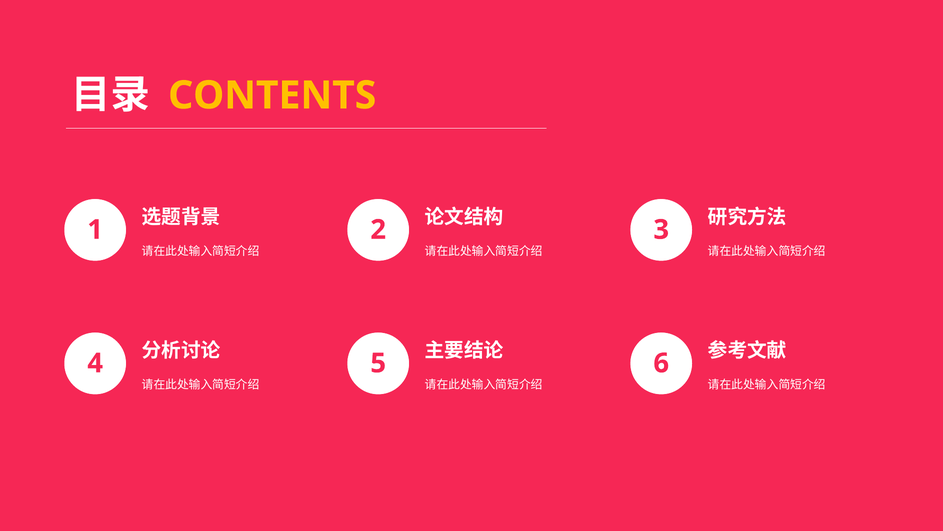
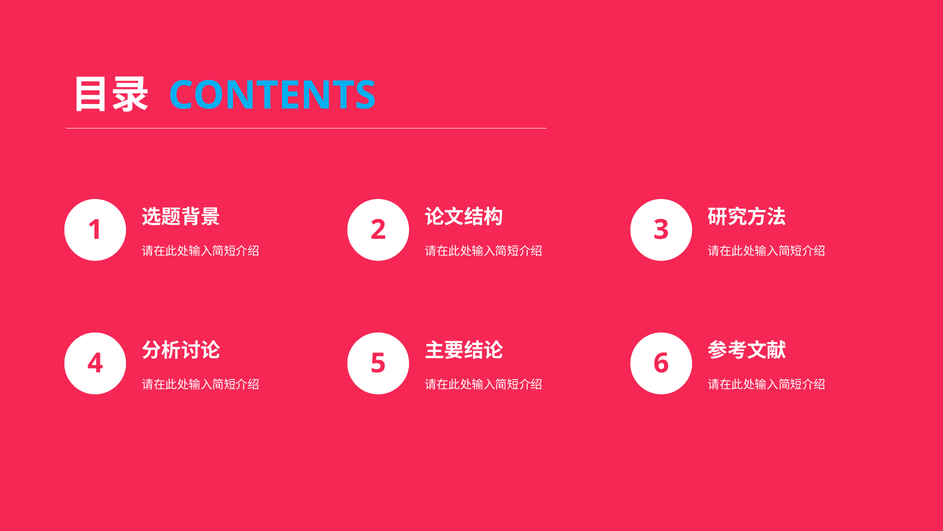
CONTENTS colour: yellow -> light blue
